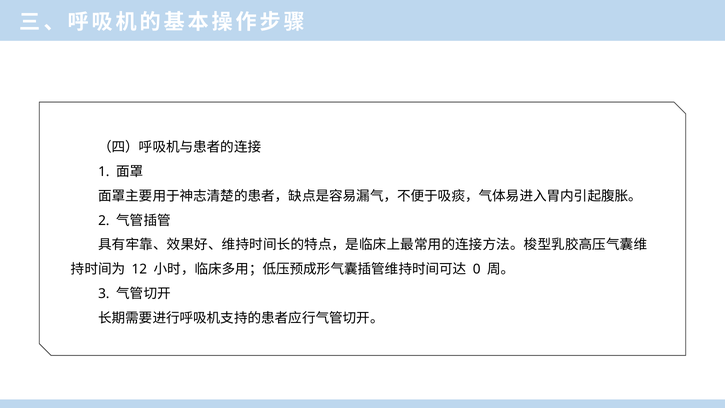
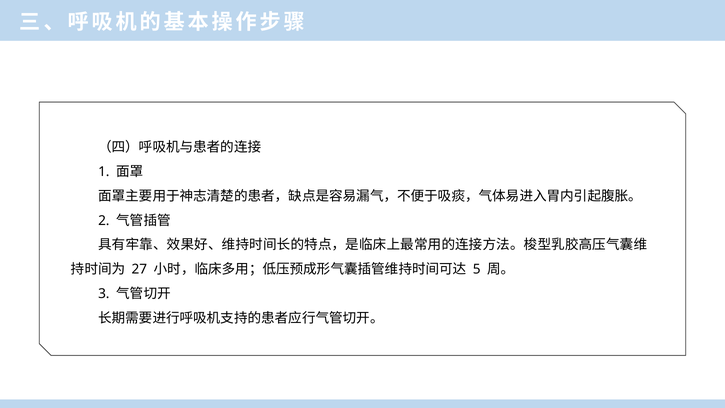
12: 12 -> 27
0: 0 -> 5
